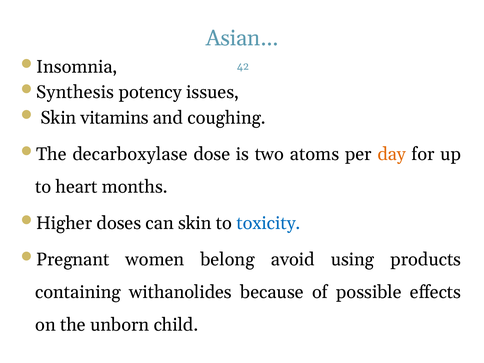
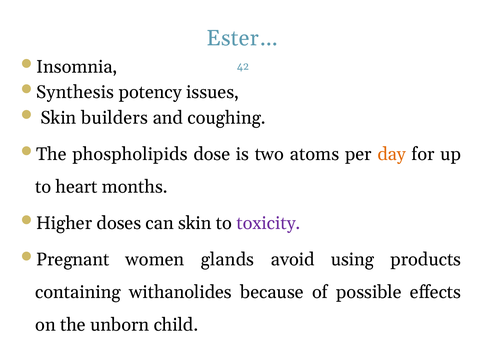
Asian…: Asian… -> Ester…
vitamins: vitamins -> builders
decarboxylase: decarboxylase -> phospholipids
toxicity colour: blue -> purple
belong: belong -> glands
